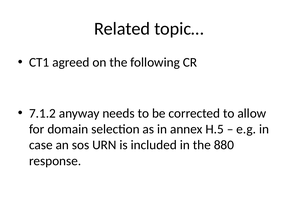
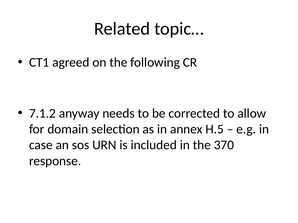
880: 880 -> 370
